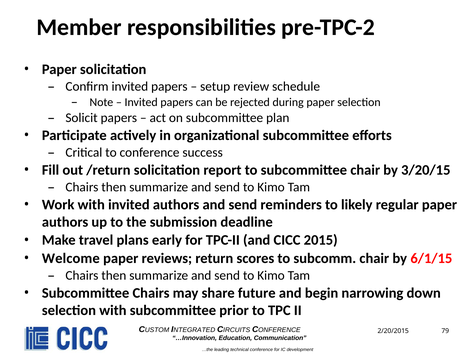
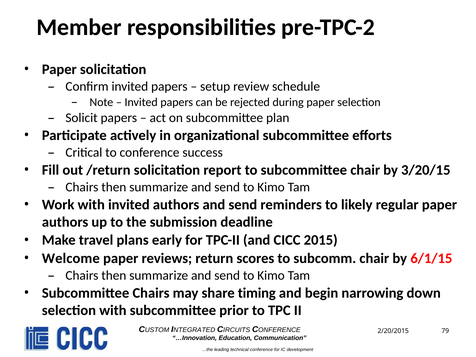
future: future -> timing
